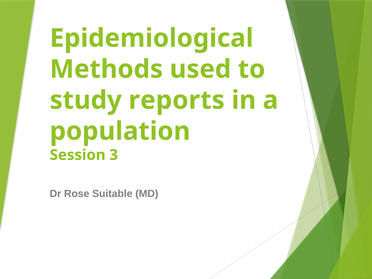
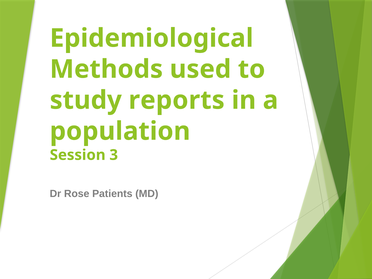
Suitable: Suitable -> Patients
